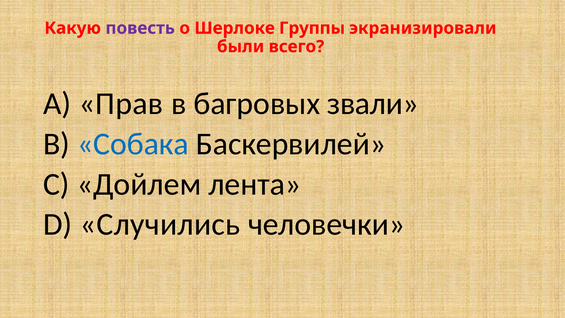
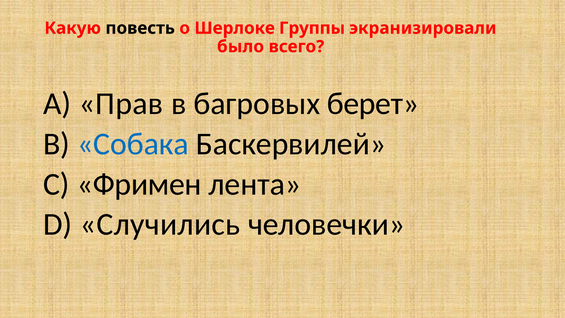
повесть colour: purple -> black
были: были -> было
звали: звали -> берет
Дойлем: Дойлем -> Фримен
